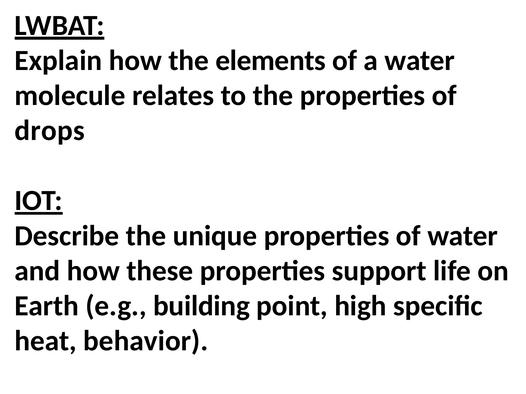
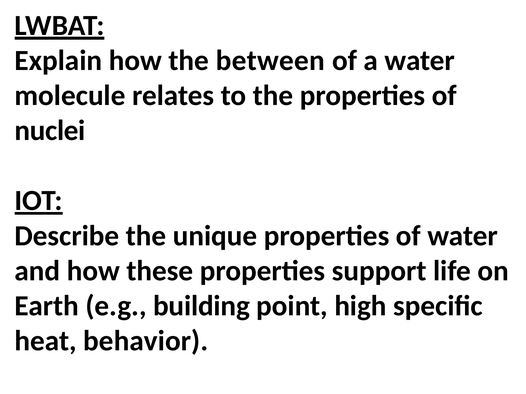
elements: elements -> between
drops: drops -> nuclei
